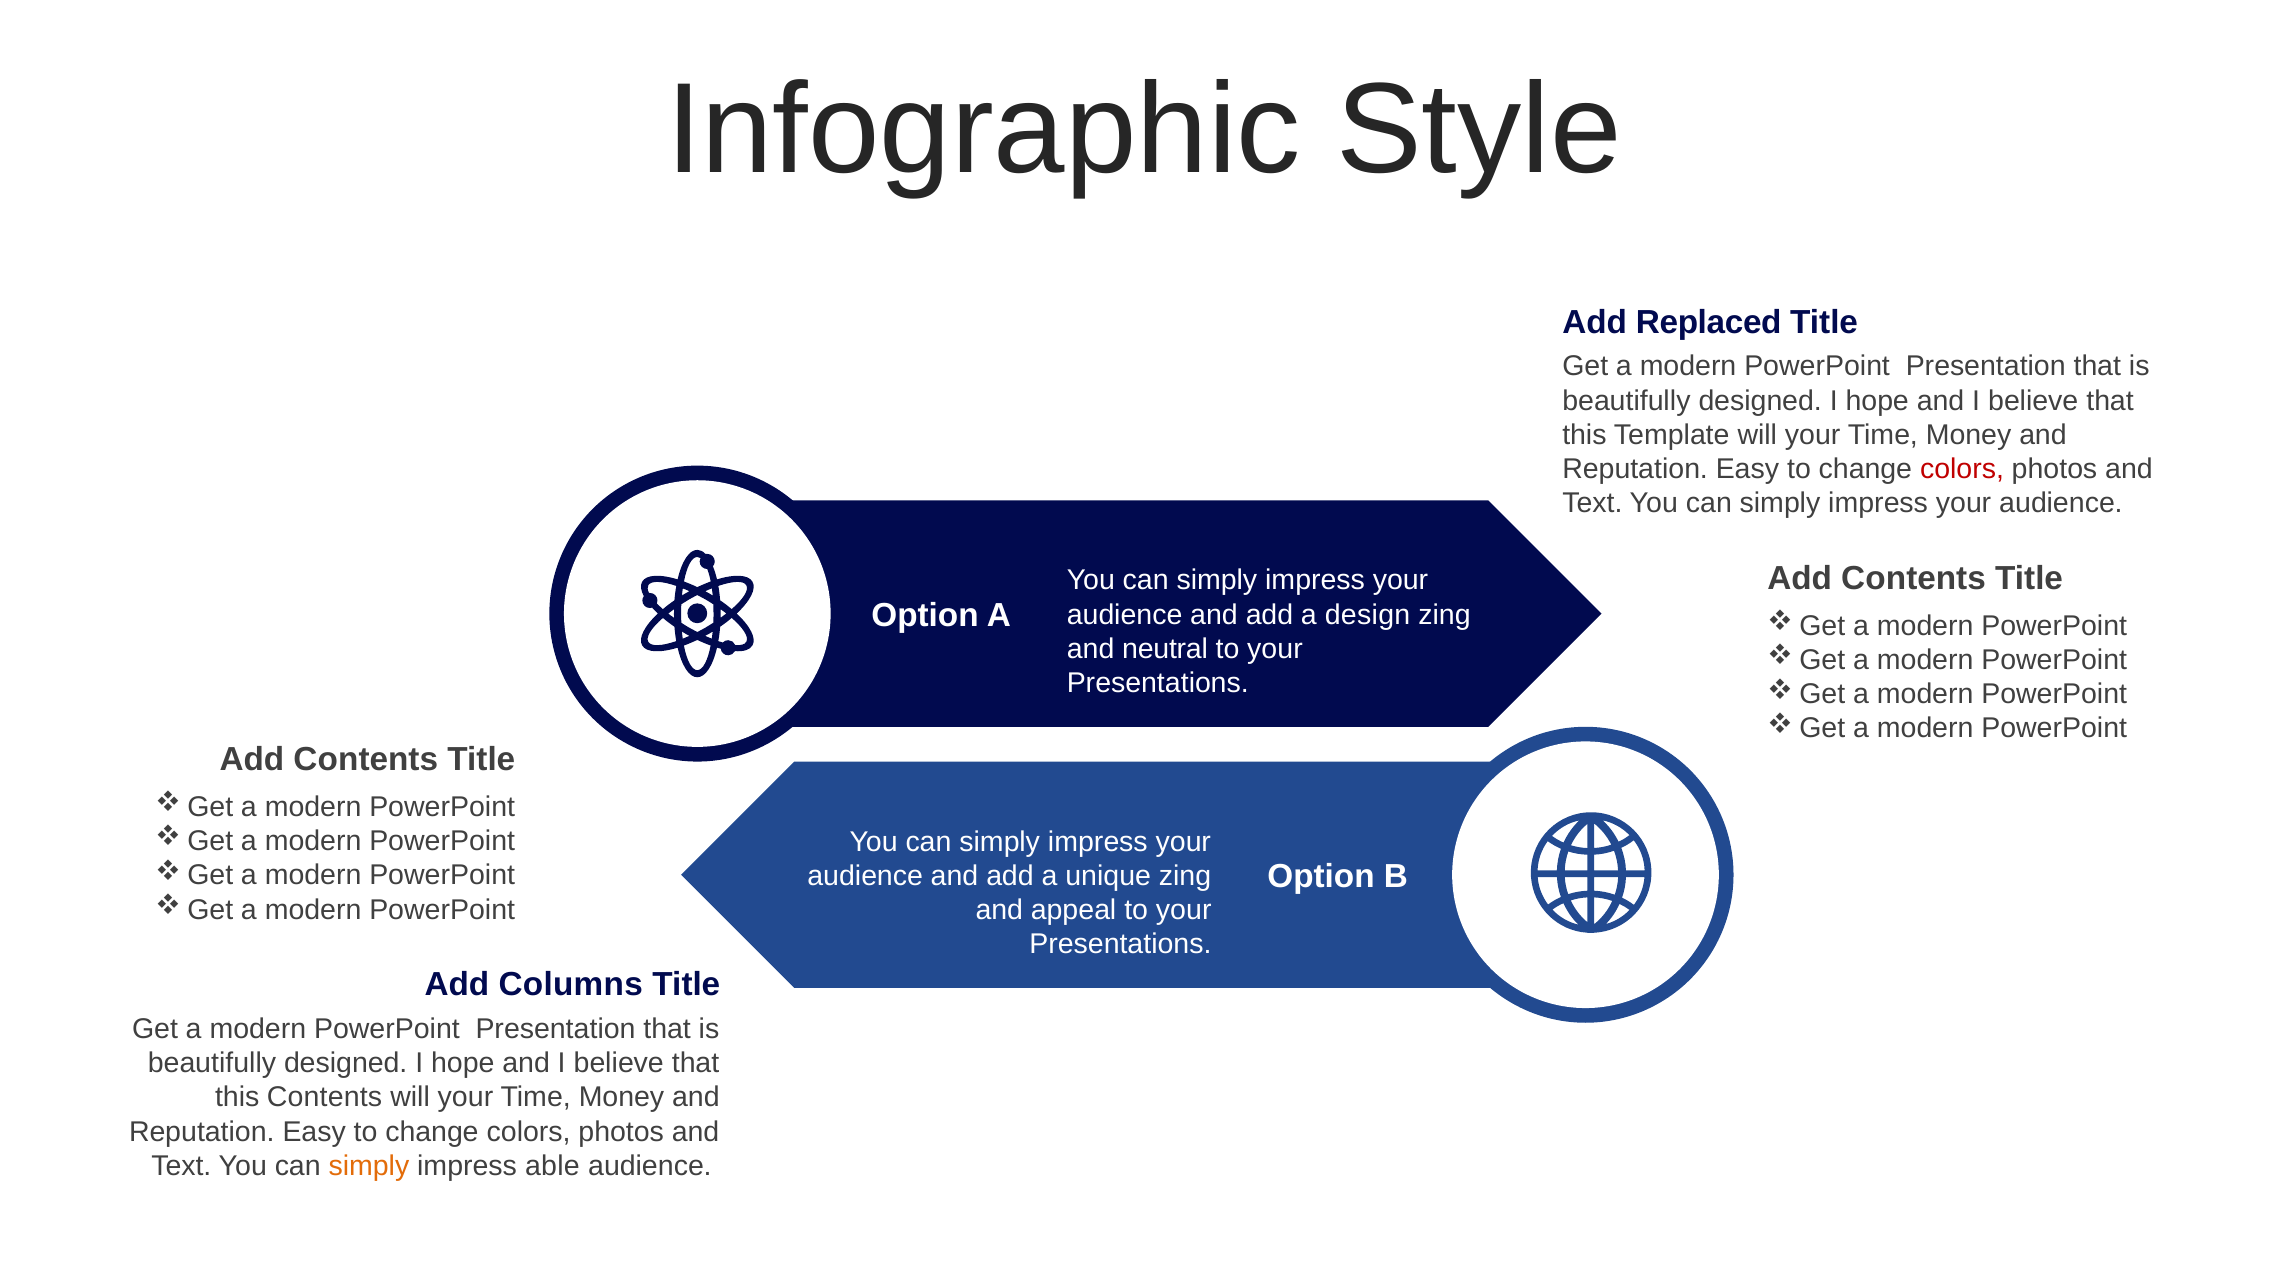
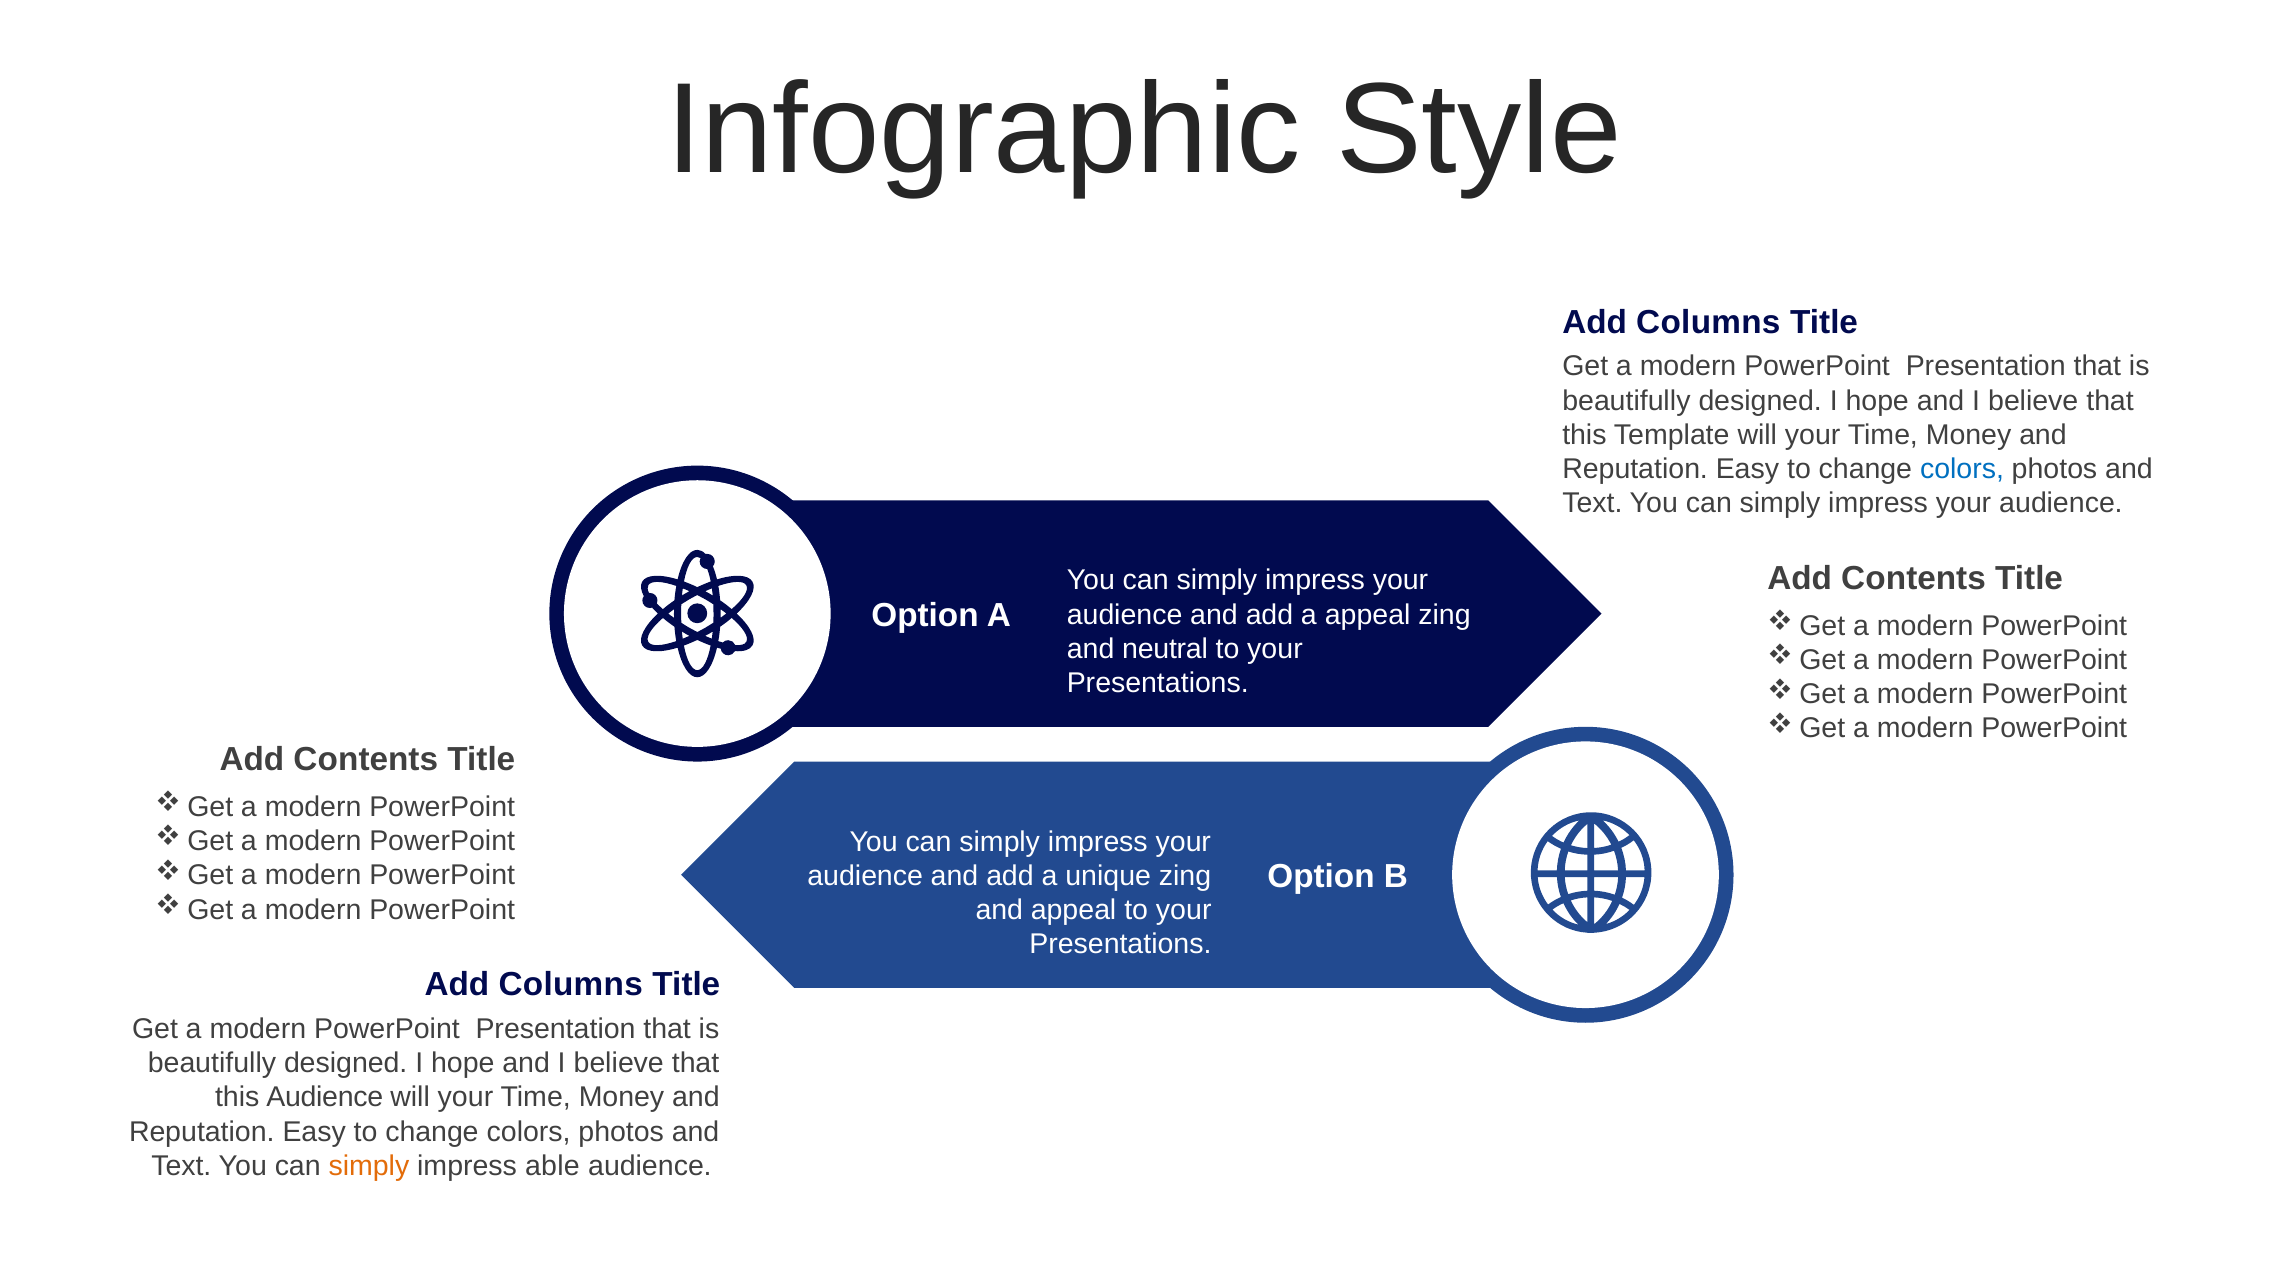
Replaced at (1709, 322): Replaced -> Columns
colors at (1962, 469) colour: red -> blue
a design: design -> appeal
this Contents: Contents -> Audience
